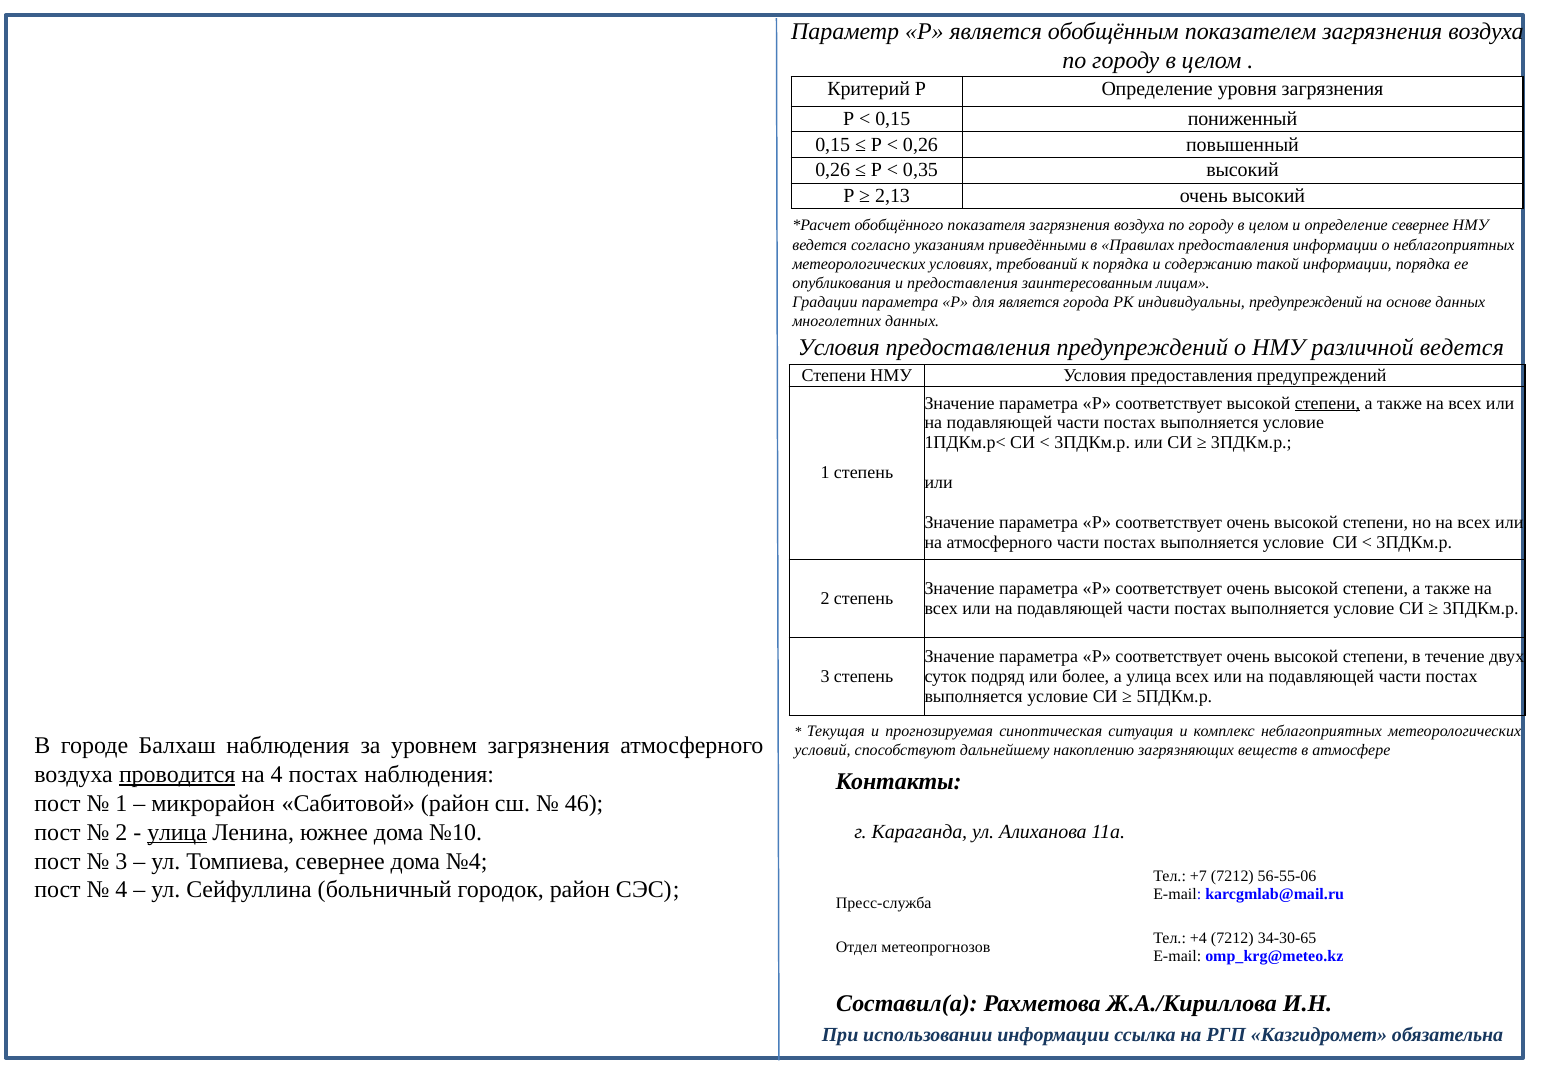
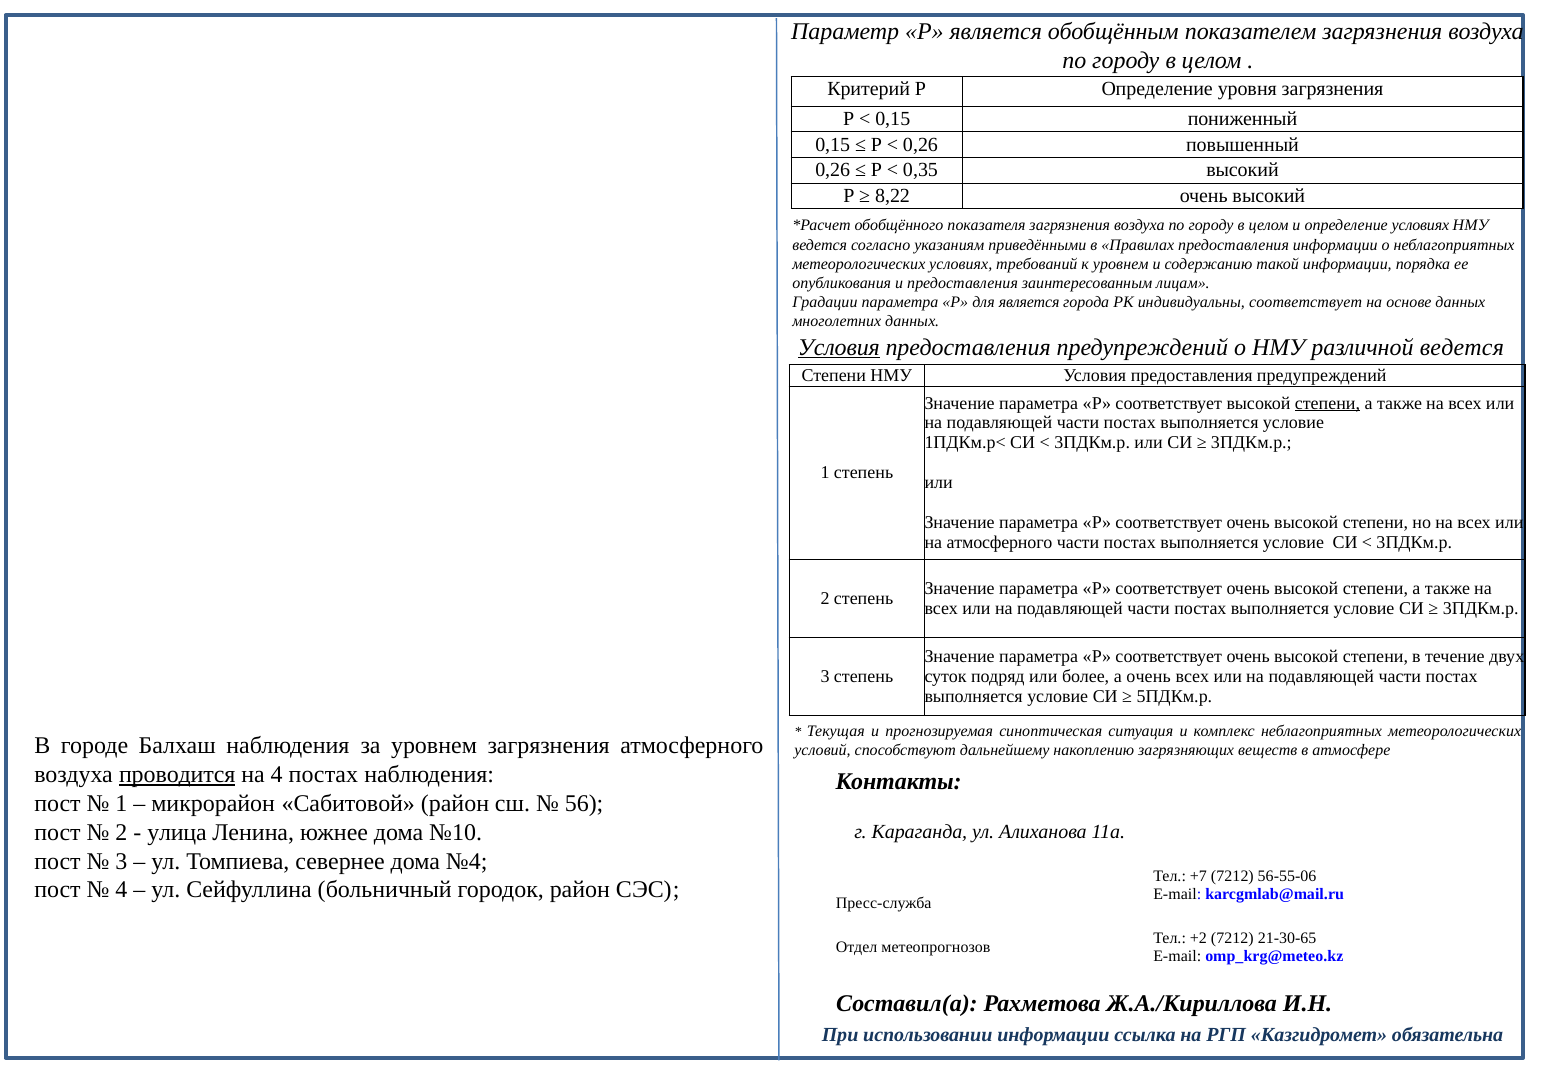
2,13: 2,13 -> 8,22
определение севернее: севернее -> условиях
к порядка: порядка -> уровнем
индивидуальны предупреждений: предупреждений -> соответствует
Условия at (839, 347) underline: none -> present
а улица: улица -> очень
46: 46 -> 56
улица at (177, 832) underline: present -> none
+4: +4 -> +2
34-30-65: 34-30-65 -> 21-30-65
